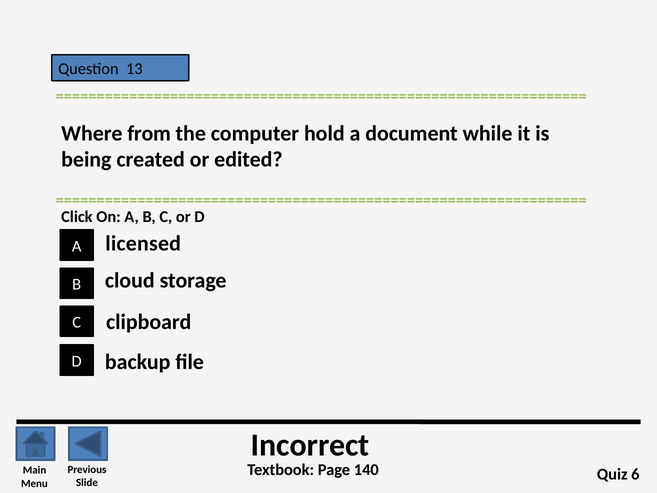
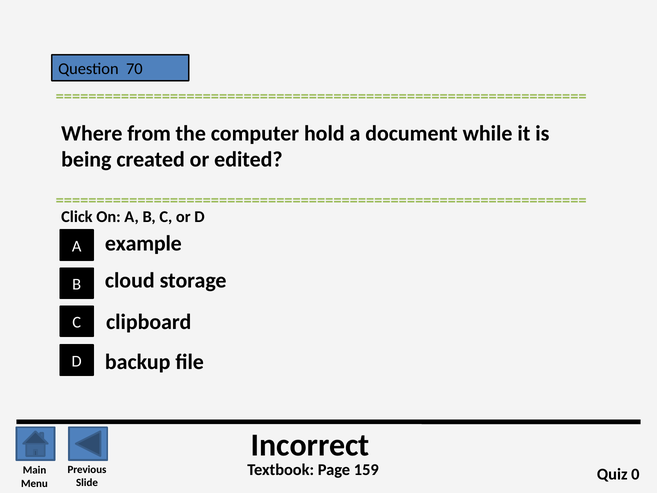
13: 13 -> 70
licensed: licensed -> example
140: 140 -> 159
6: 6 -> 0
